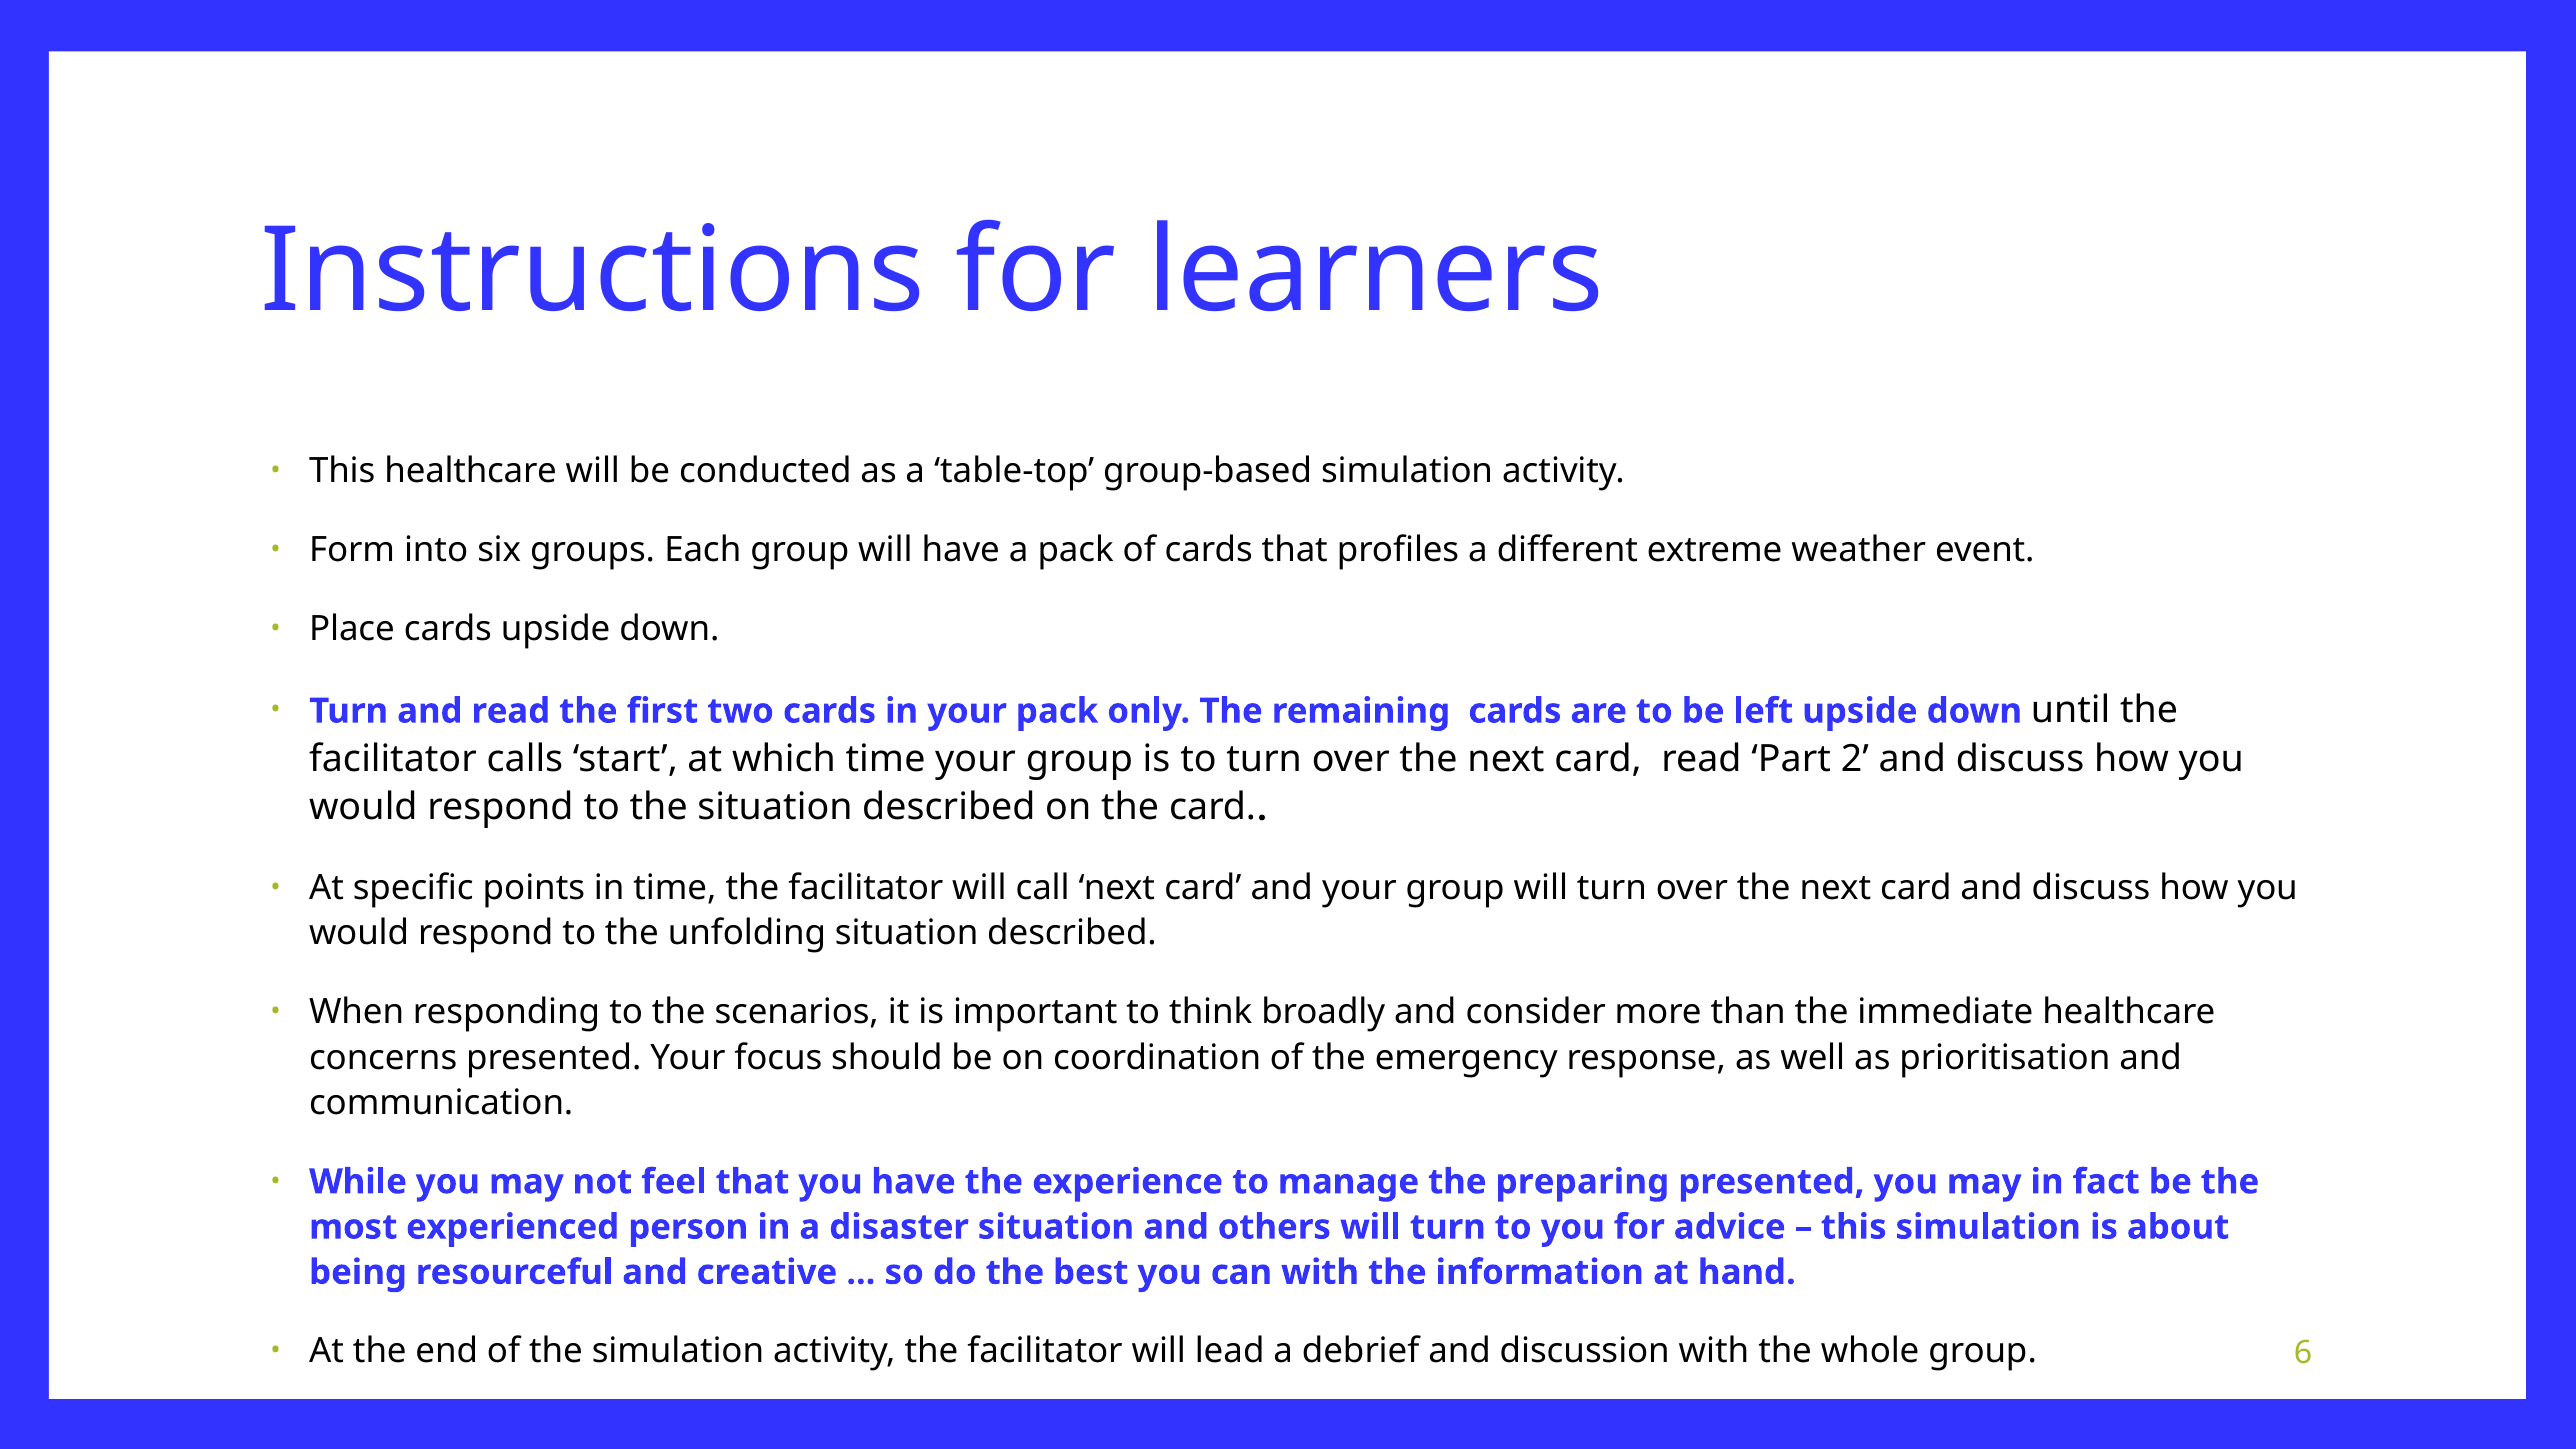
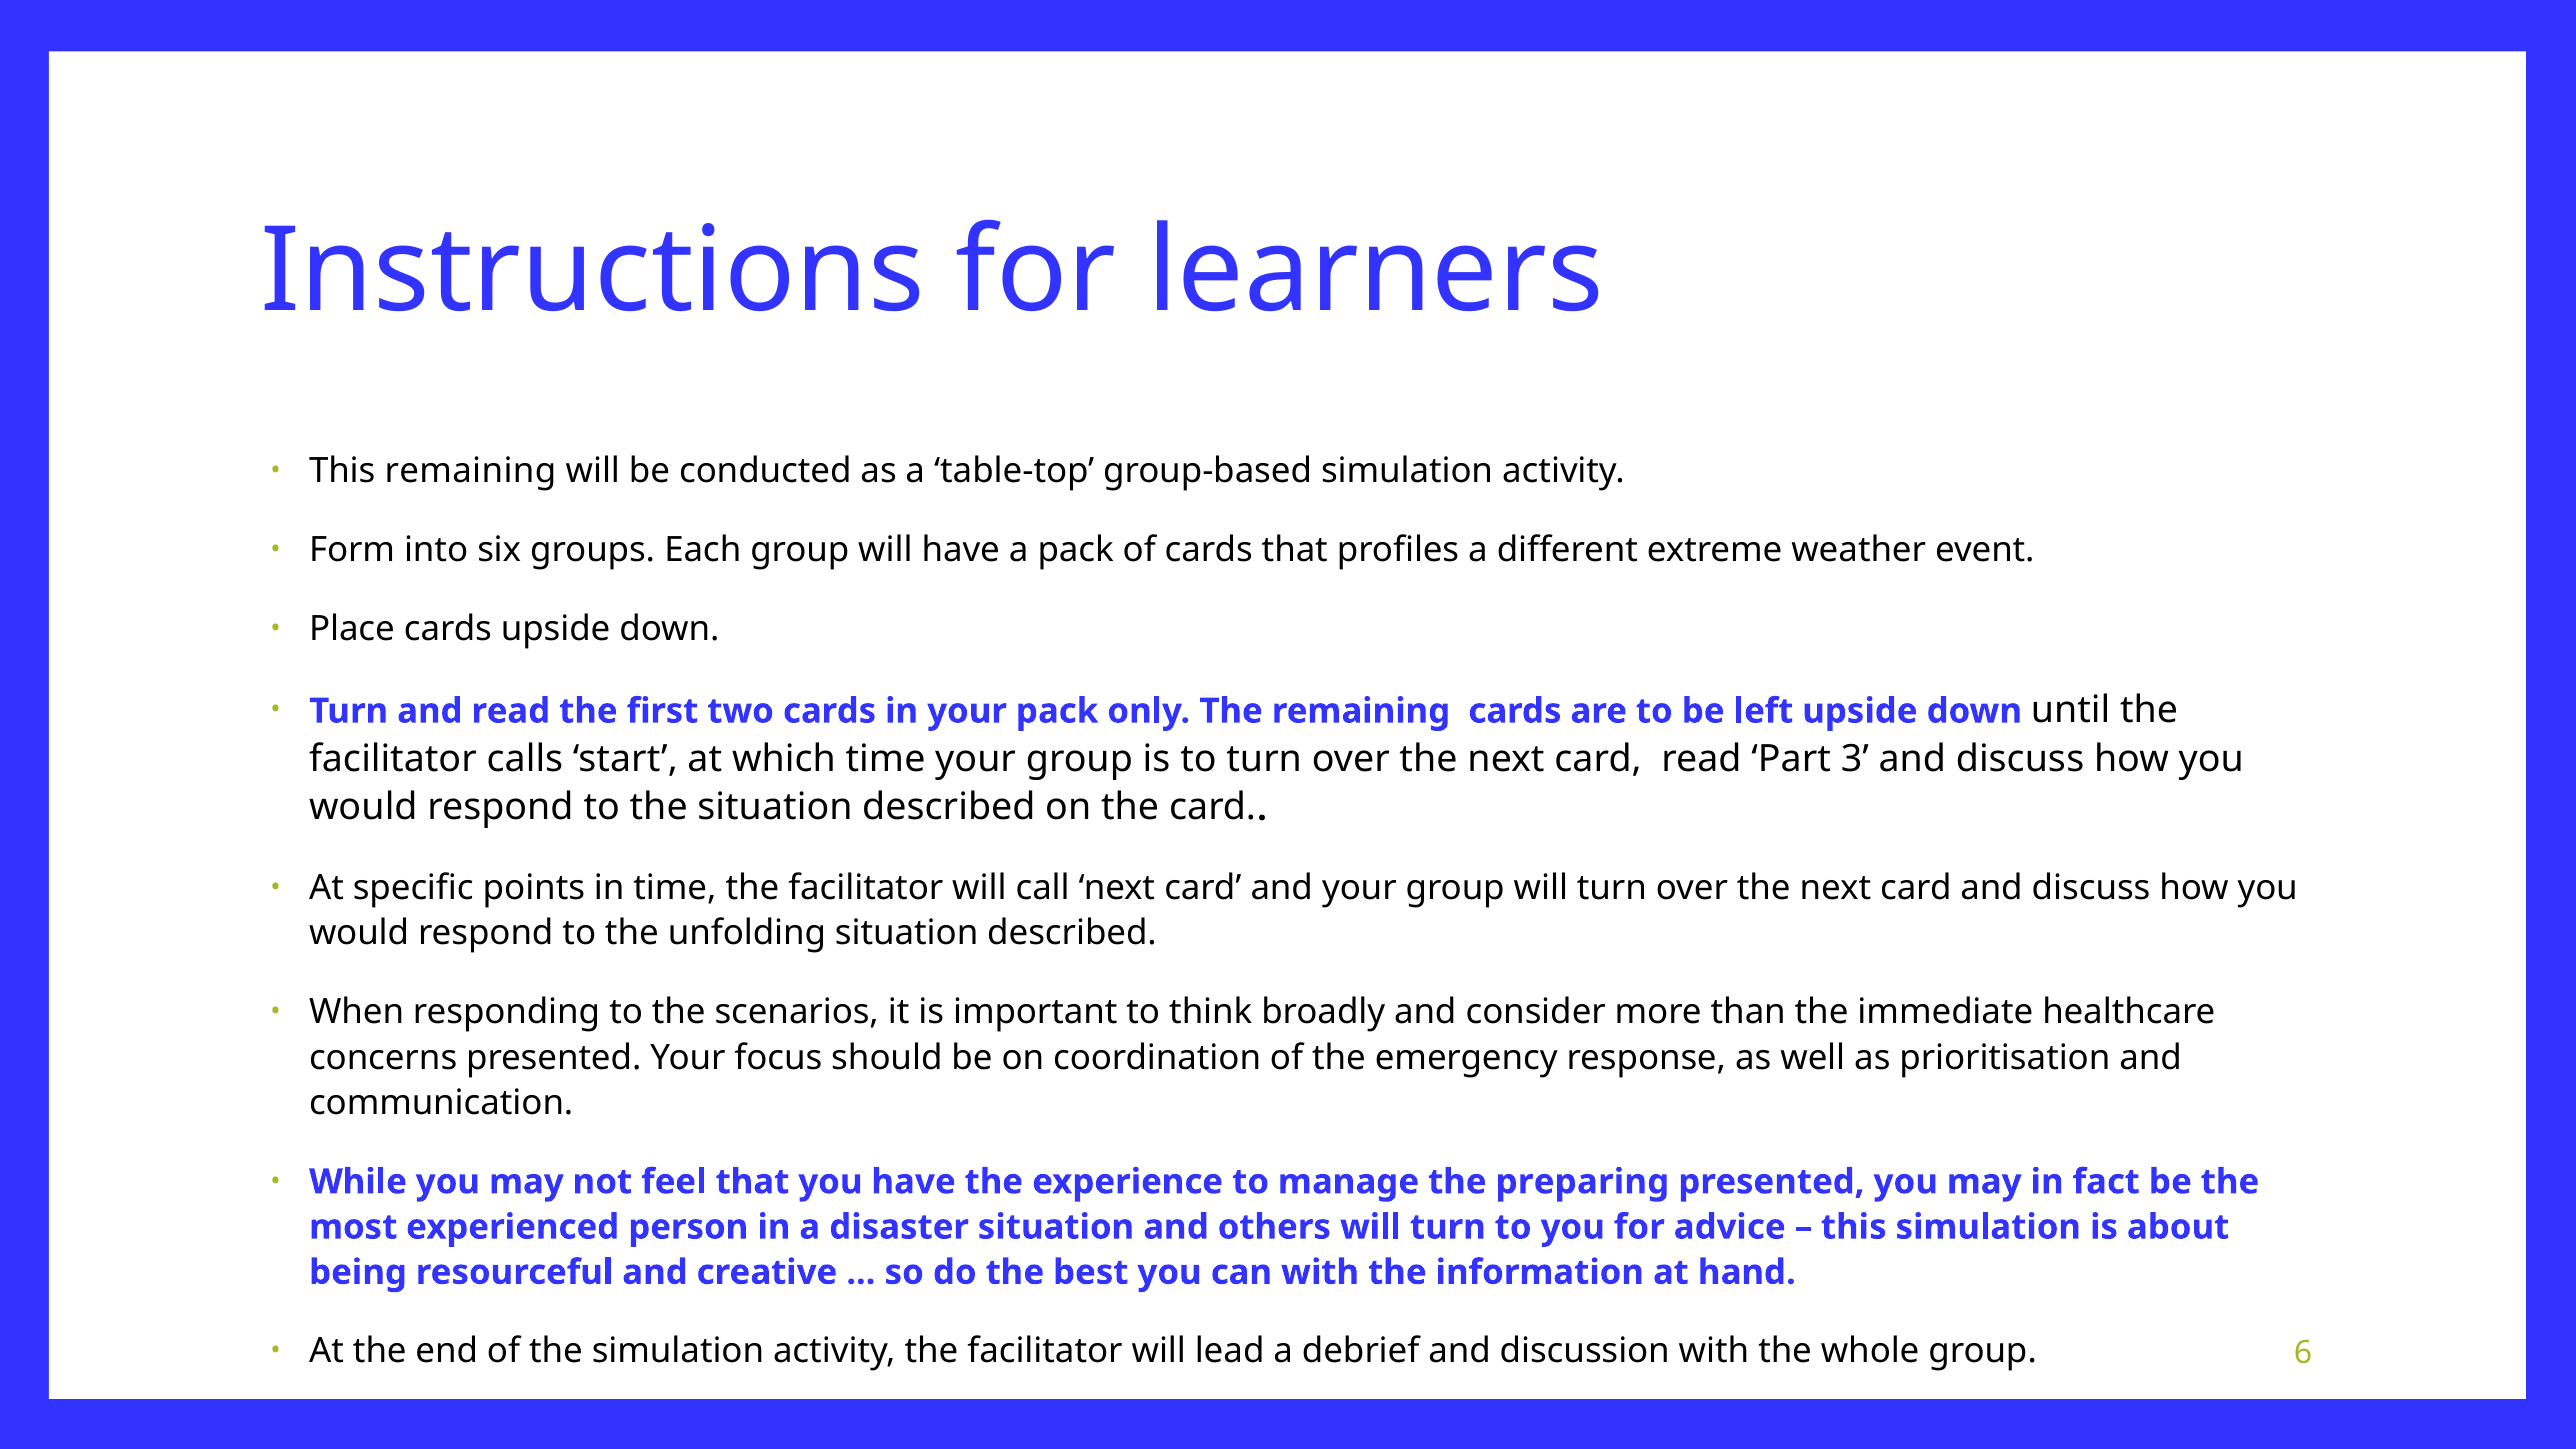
This healthcare: healthcare -> remaining
2: 2 -> 3
